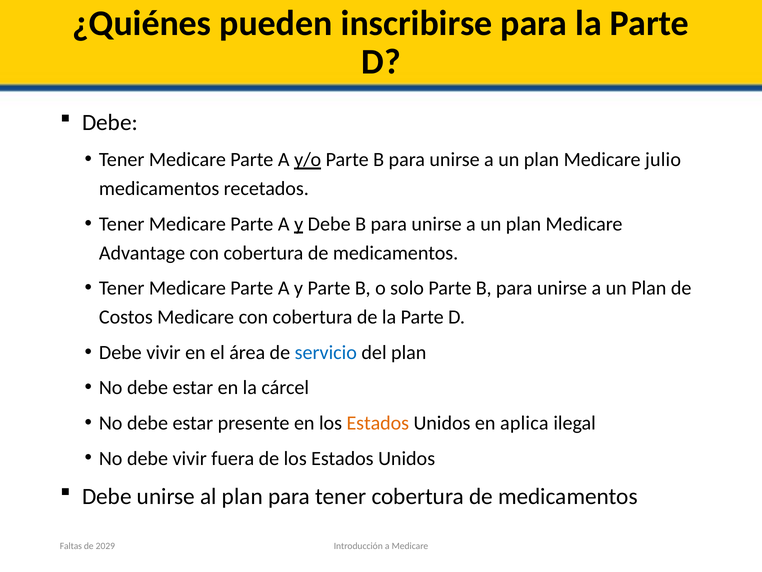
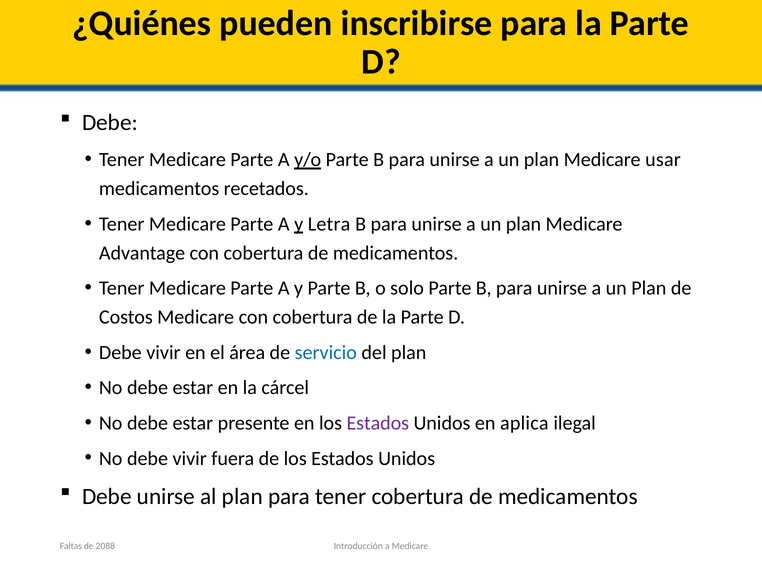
julio: julio -> usar
y Debe: Debe -> Letra
Estados at (378, 423) colour: orange -> purple
2029: 2029 -> 2088
